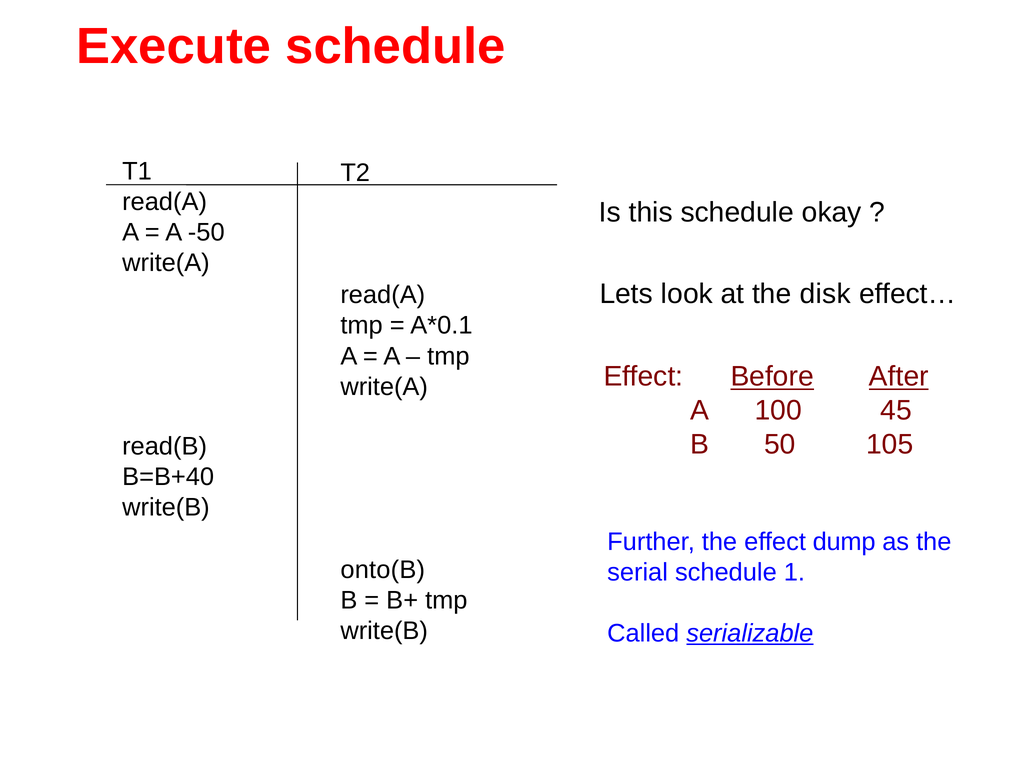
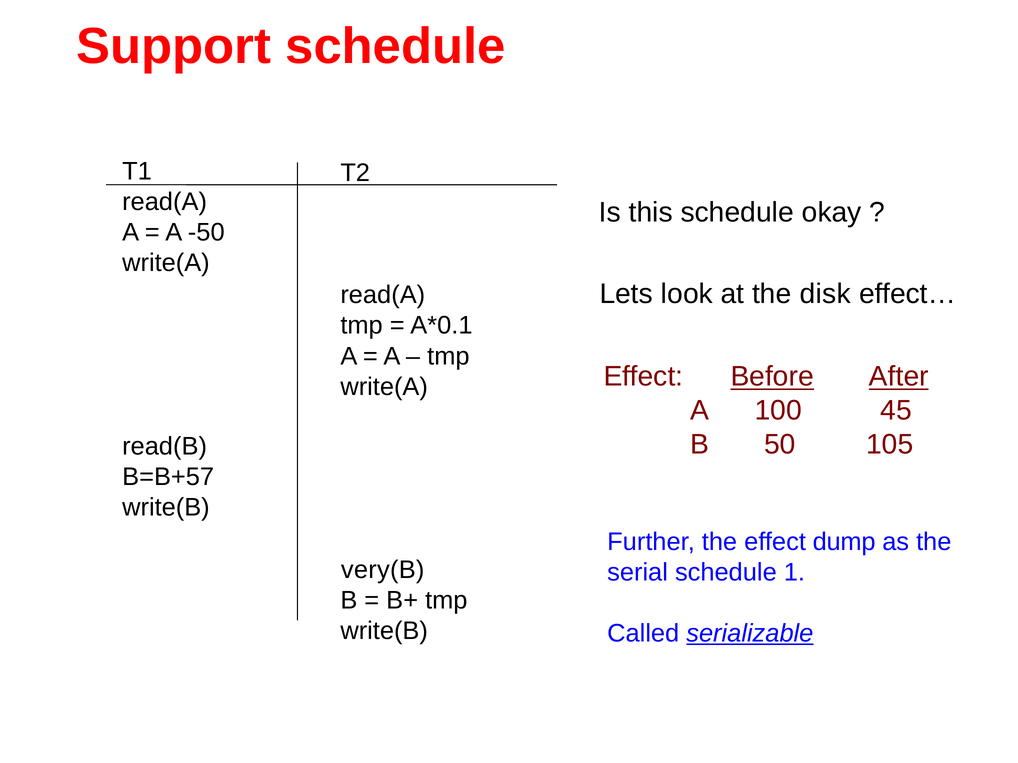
Execute: Execute -> Support
B=B+40: B=B+40 -> B=B+57
onto(B: onto(B -> very(B
